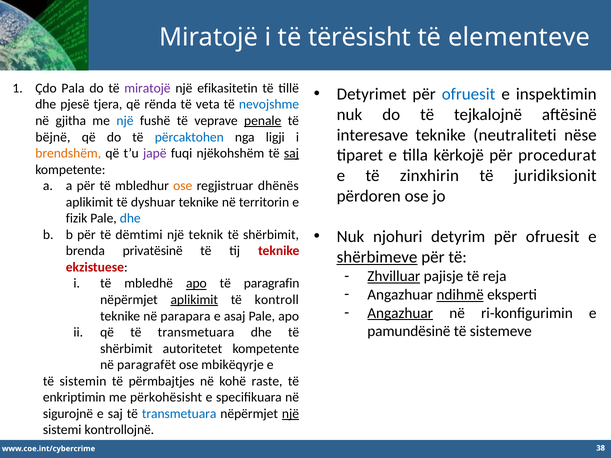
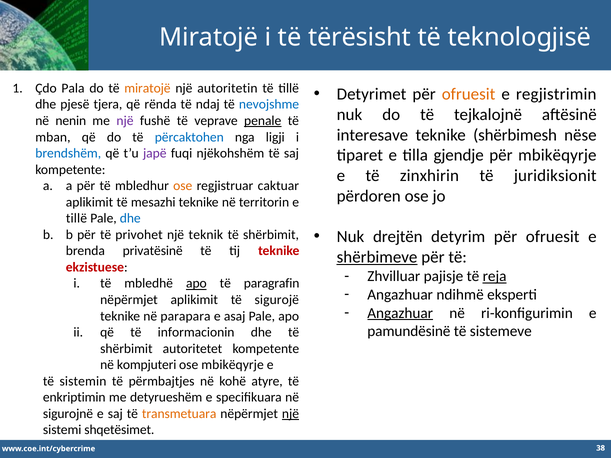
elementeve: elementeve -> teknologjisë
miratojë at (147, 88) colour: purple -> orange
efikasitetin: efikasitetin -> autoritetin
ofruesit at (469, 94) colour: blue -> orange
inspektimin: inspektimin -> regjistrimin
veta: veta -> ndaj
gjitha: gjitha -> nenin
një at (125, 121) colour: blue -> purple
neutraliteti: neutraliteti -> shërbimesh
bëjnë: bëjnë -> mban
brendshëm colour: orange -> blue
saj at (291, 153) underline: present -> none
kërkojë: kërkojë -> gjendje
për procedurat: procedurat -> mbikëqyrje
dhënës: dhënës -> caktuar
dyshuar: dyshuar -> mesazhi
fizik at (77, 219): fizik -> tillë
njohuri: njohuri -> drejtën
dëmtimi: dëmtimi -> privohet
Zhvilluar underline: present -> none
reja underline: none -> present
ndihmë underline: present -> none
aplikimit at (194, 300) underline: present -> none
kontroll: kontroll -> sigurojë
që të transmetuara: transmetuara -> informacionin
paragrafët: paragrafët -> kompjuteri
raste: raste -> atyre
përkohësisht: përkohësisht -> detyrueshëm
transmetuara at (179, 414) colour: blue -> orange
kontrollojnë: kontrollojnë -> shqetësimet
